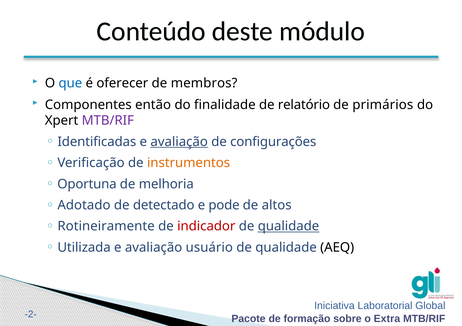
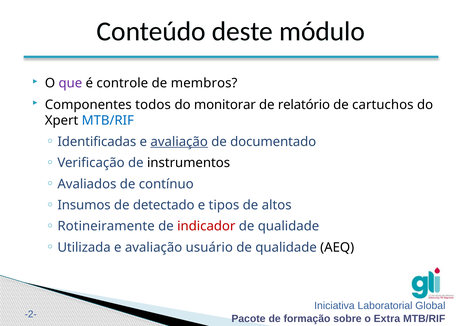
que colour: blue -> purple
oferecer: oferecer -> controle
então: então -> todos
finalidade: finalidade -> monitorar
primários: primários -> cartuchos
MTB/RIF at (108, 121) colour: purple -> blue
configurações: configurações -> documentado
instrumentos colour: orange -> black
Oportuna: Oportuna -> Avaliados
melhoria: melhoria -> contínuo
Adotado: Adotado -> Insumos
pode: pode -> tipos
qualidade at (289, 226) underline: present -> none
